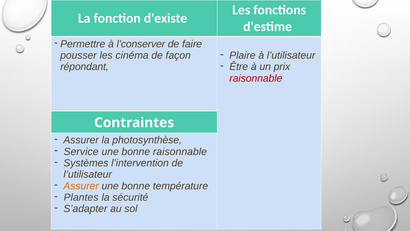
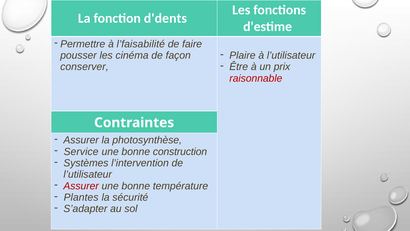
d'existe: d'existe -> d'dents
l’conserver: l’conserver -> l’faisabilité
répondant: répondant -> conserver
bonne raisonnable: raisonnable -> construction
Assurer at (81, 186) colour: orange -> red
